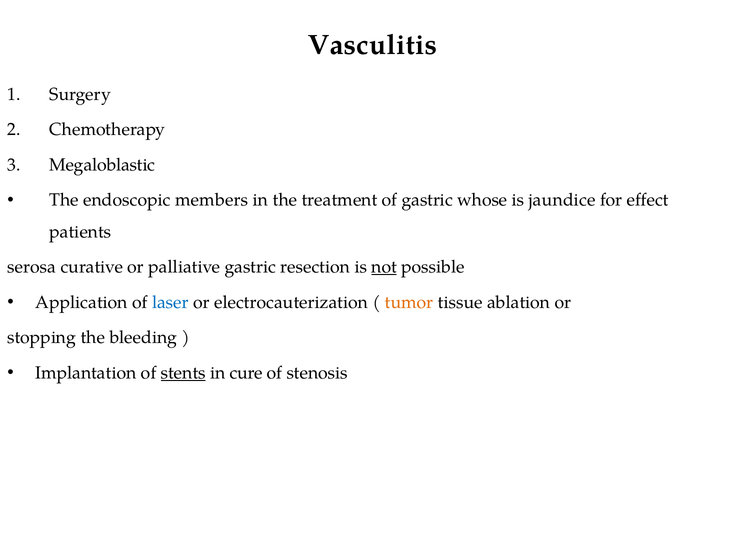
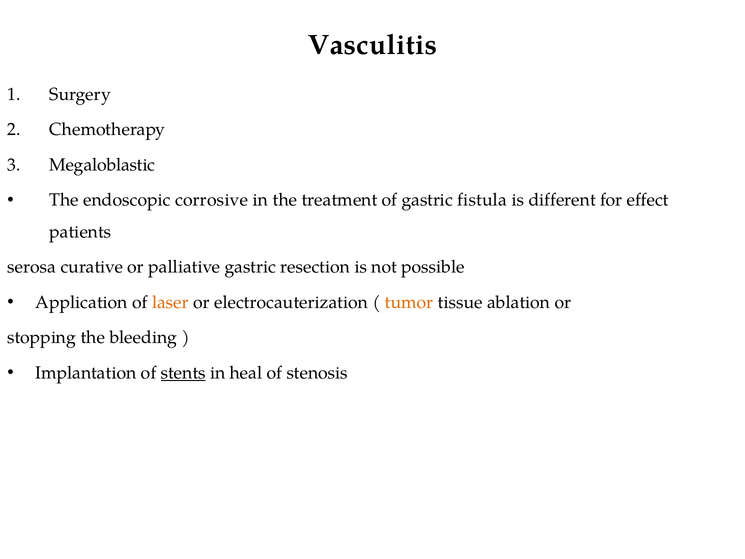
members: members -> corrosive
whose: whose -> fistula
jaundice: jaundice -> different
not underline: present -> none
laser colour: blue -> orange
cure: cure -> heal
